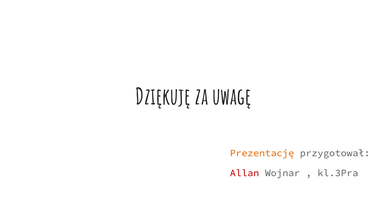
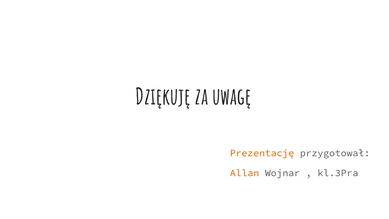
Allan colour: red -> orange
